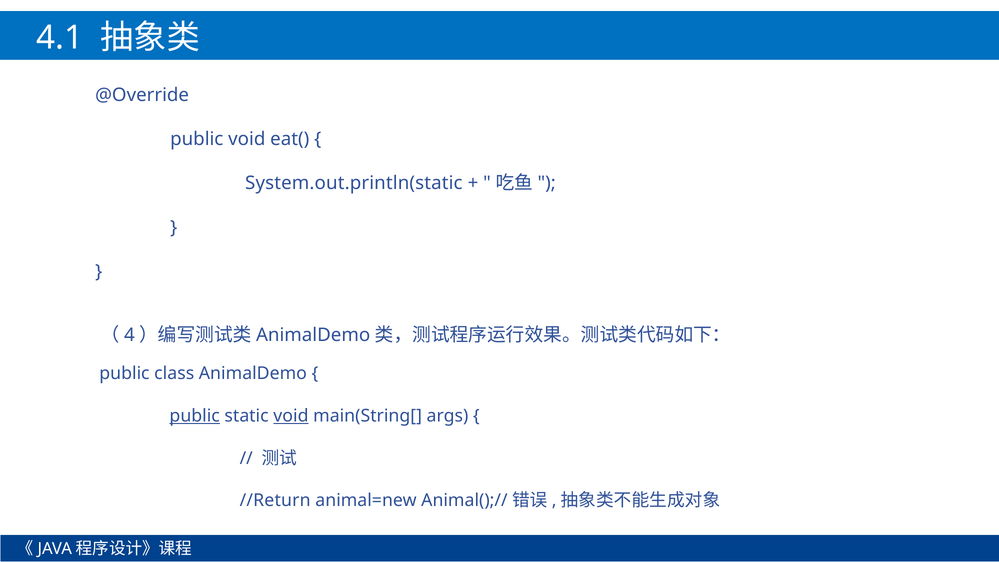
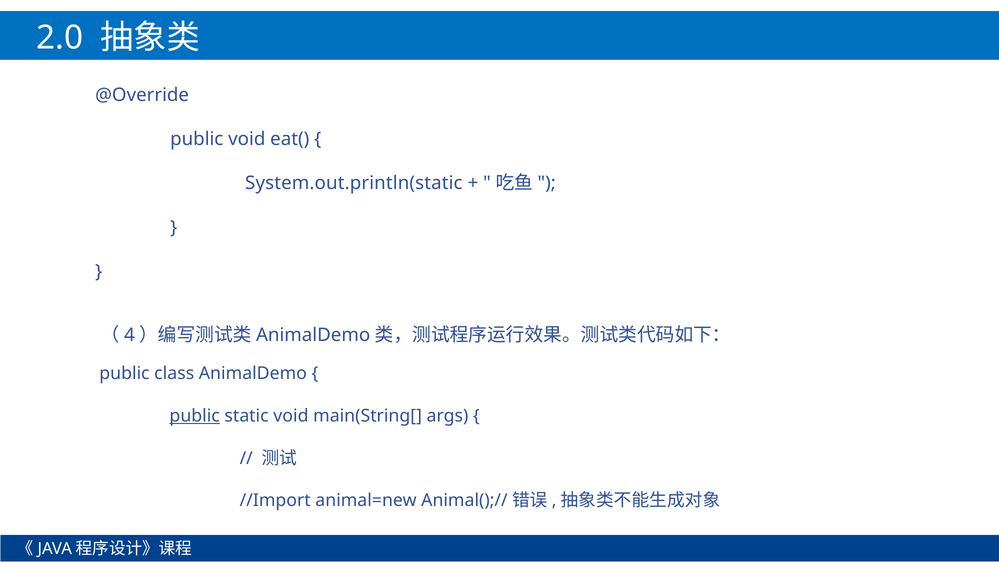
4.1: 4.1 -> 2.0
void at (291, 416) underline: present -> none
//Return: //Return -> //Import
